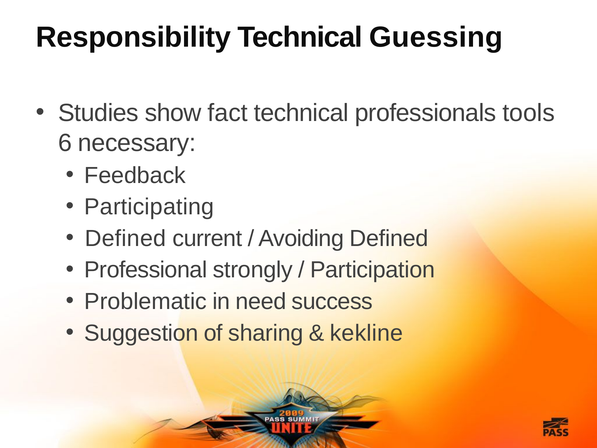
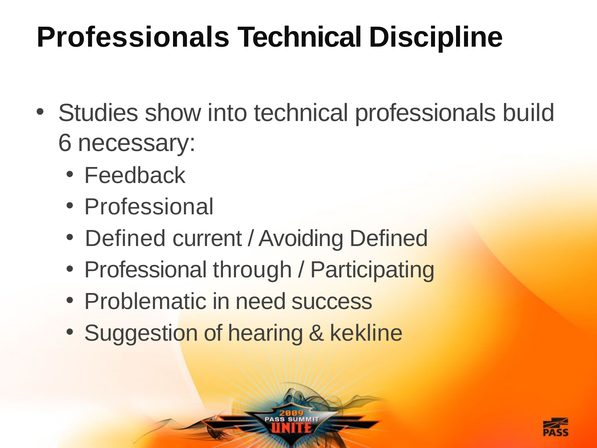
Responsibility at (133, 37): Responsibility -> Professionals
Guessing: Guessing -> Discipline
fact: fact -> into
tools: tools -> build
Participating at (149, 207): Participating -> Professional
strongly: strongly -> through
Participation: Participation -> Participating
sharing: sharing -> hearing
